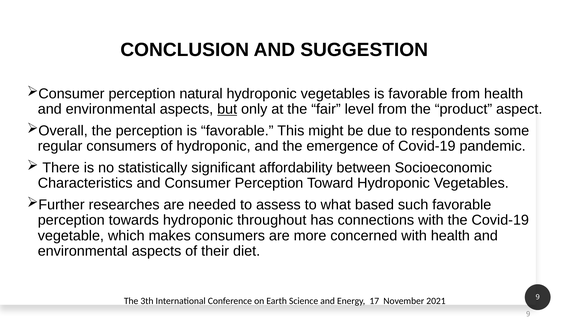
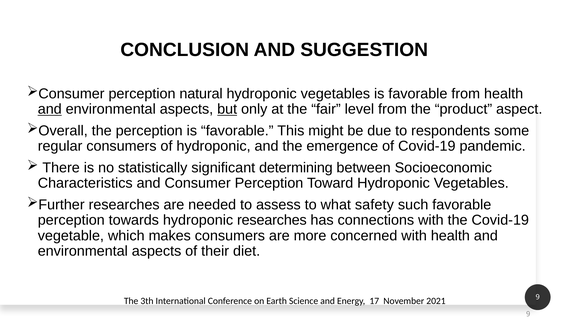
and at (50, 109) underline: none -> present
affordability: affordability -> determining
based: based -> safety
hydroponic throughout: throughout -> researches
